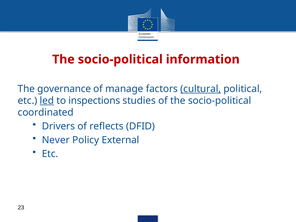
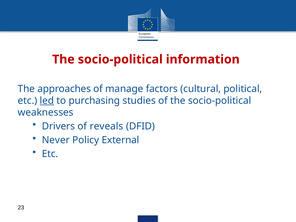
governance: governance -> approaches
cultural underline: present -> none
inspections: inspections -> purchasing
coordinated: coordinated -> weaknesses
reflects: reflects -> reveals
